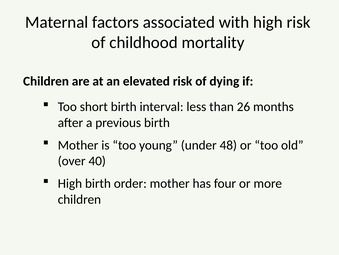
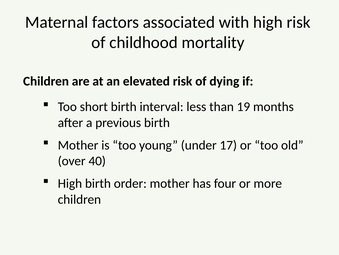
26: 26 -> 19
48: 48 -> 17
